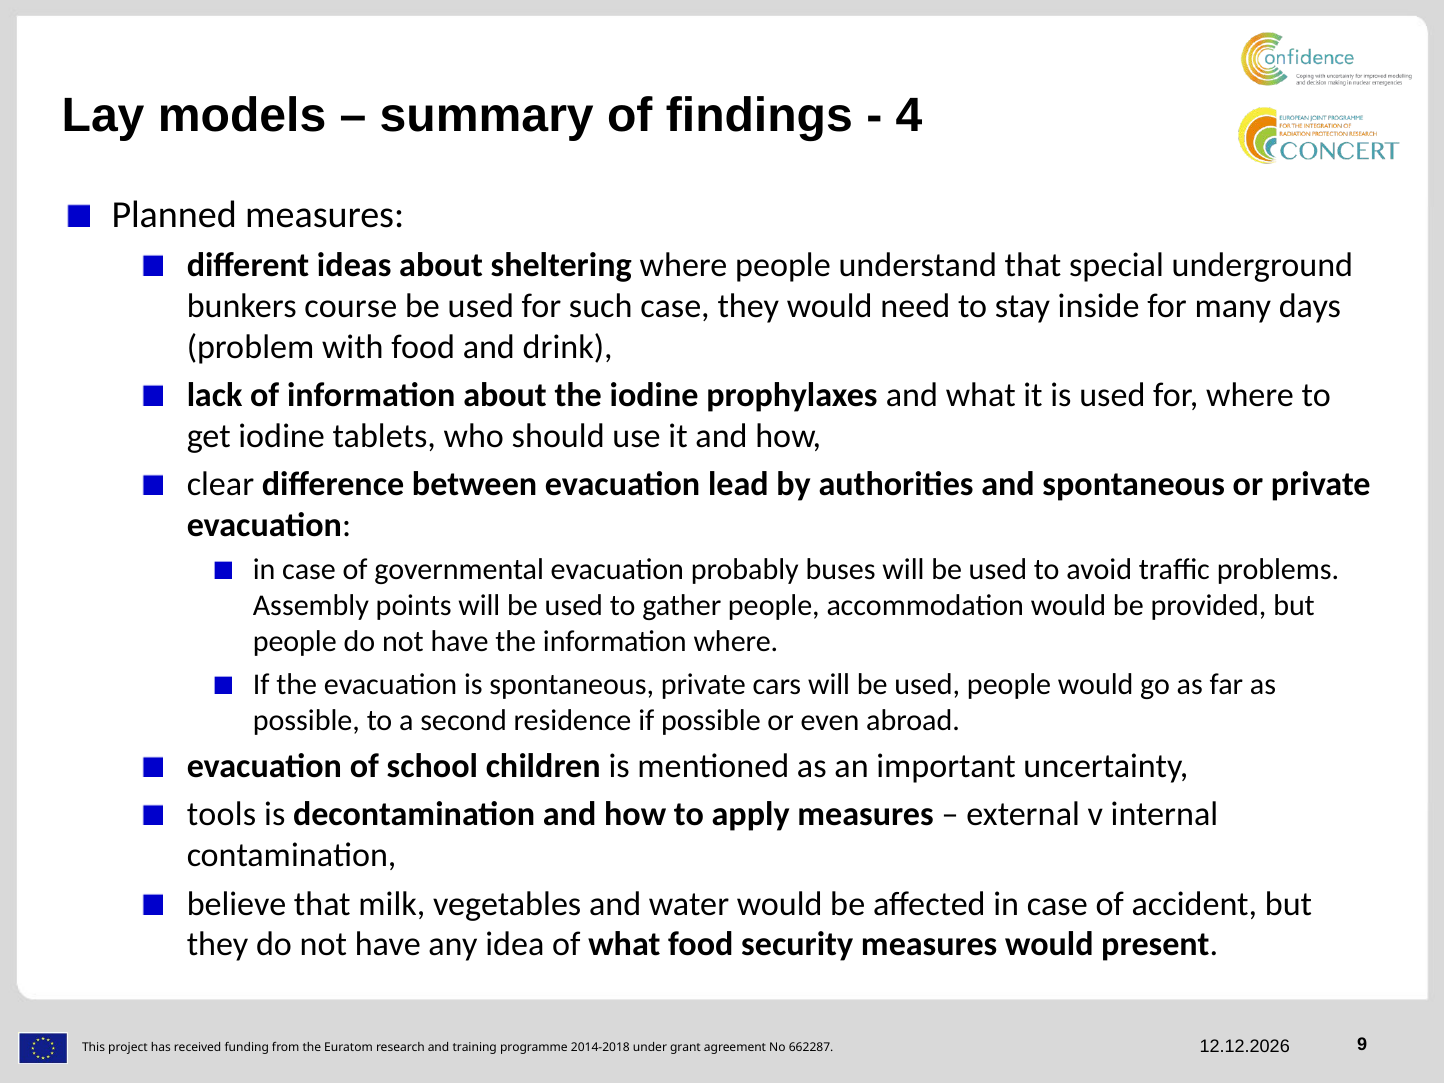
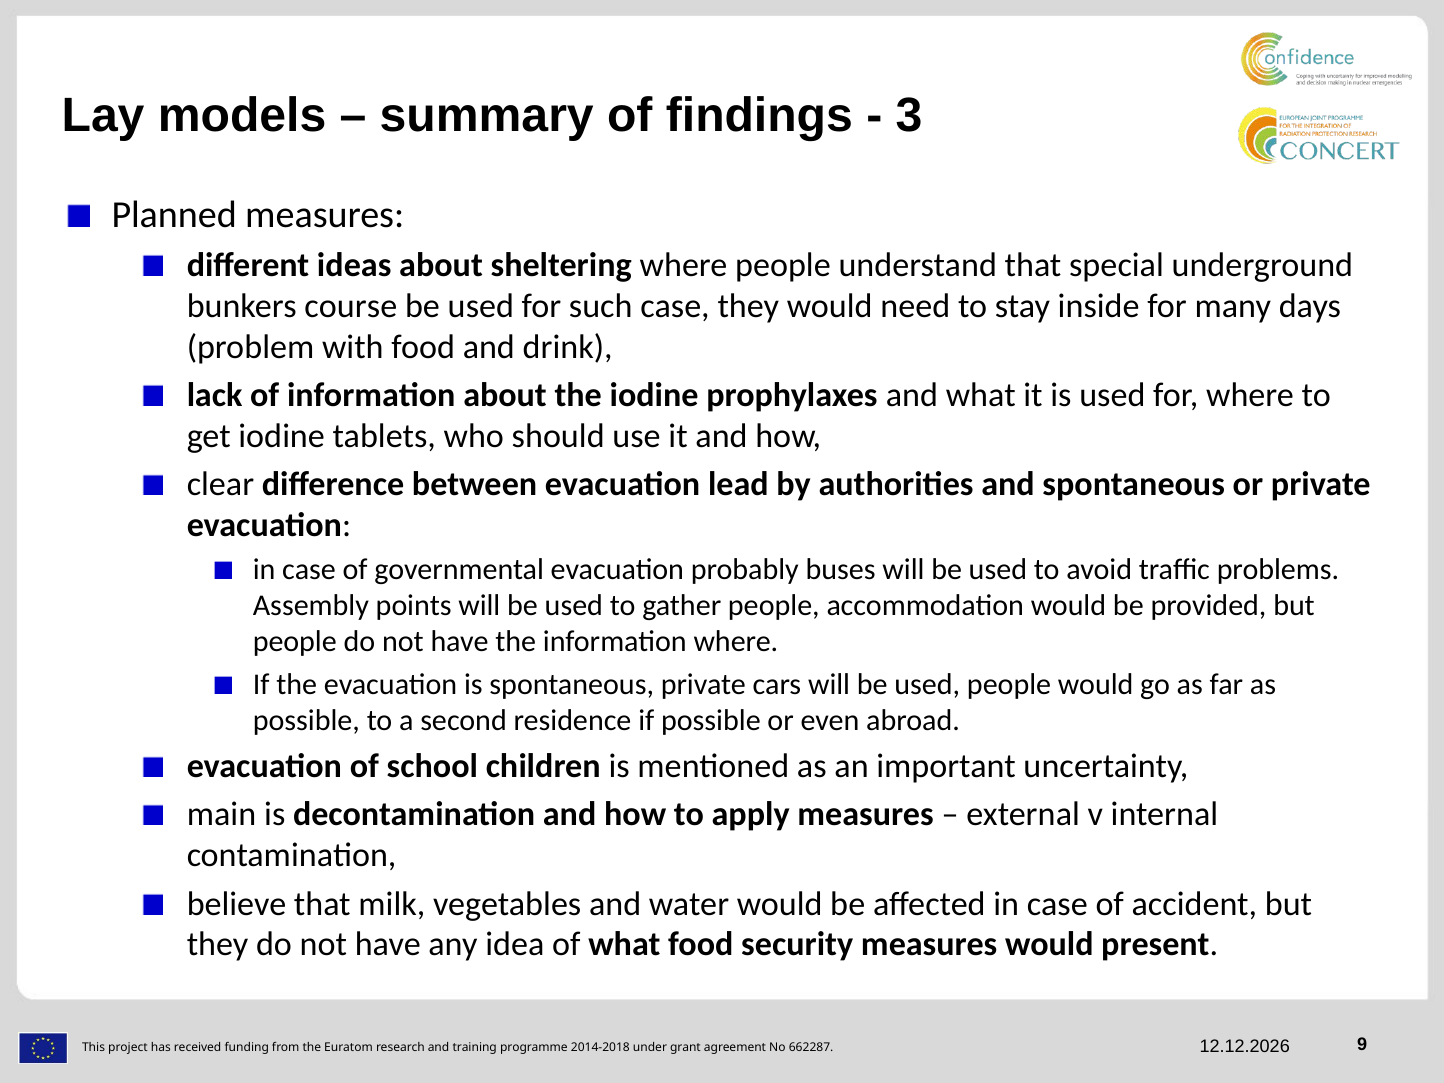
4: 4 -> 3
tools: tools -> main
